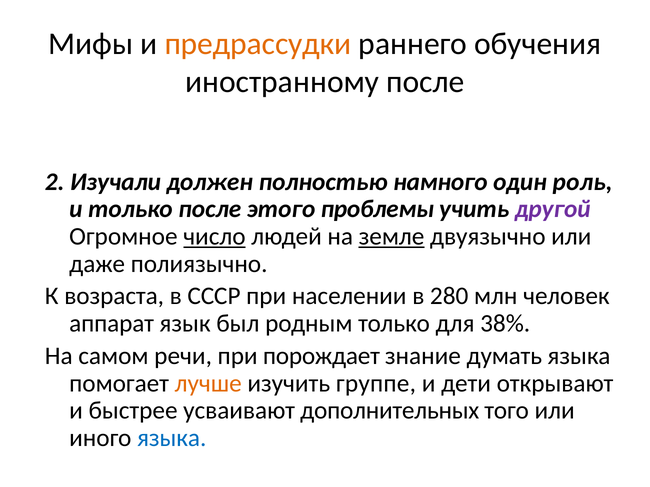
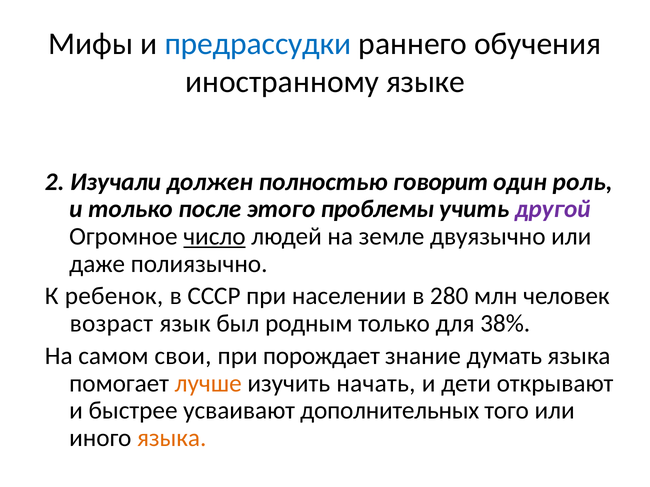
предрассудки colour: orange -> blue
иностранному после: после -> языке
намного: намного -> говорит
земле underline: present -> none
возраста: возраста -> ребенок
аппарат: аппарат -> возраст
речи: речи -> свои
группе: группе -> начать
языка at (172, 438) colour: blue -> orange
